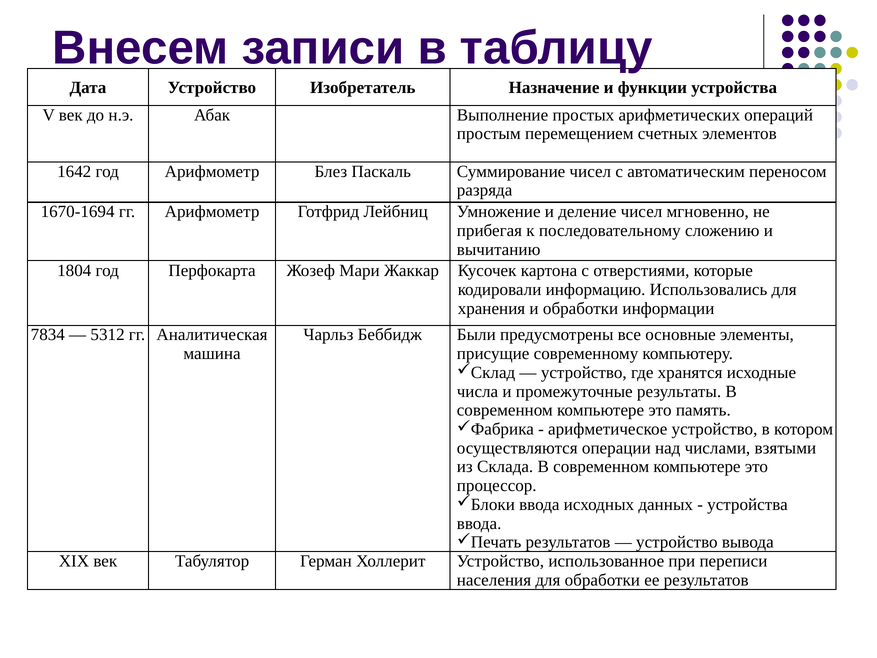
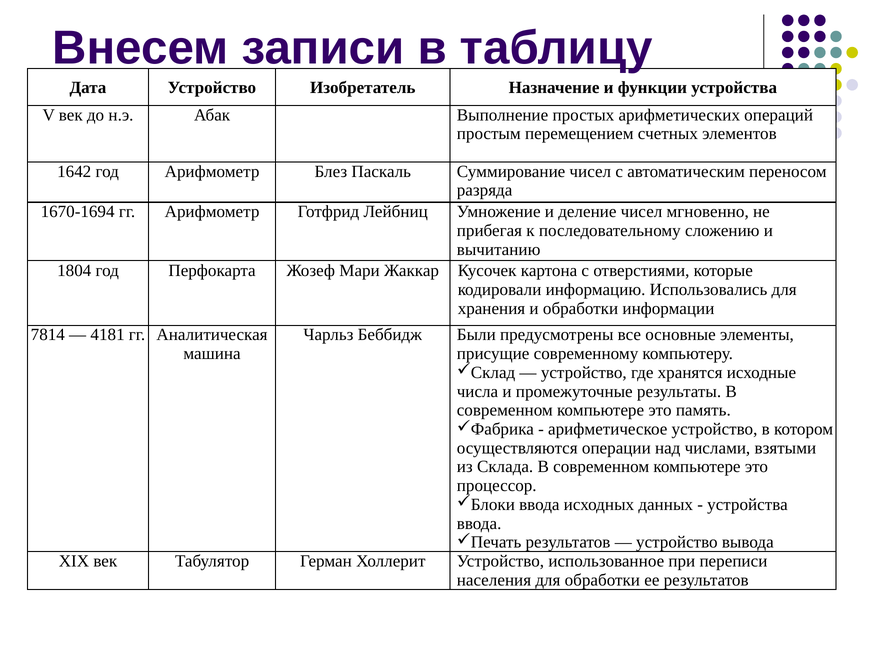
7834: 7834 -> 7814
5312: 5312 -> 4181
